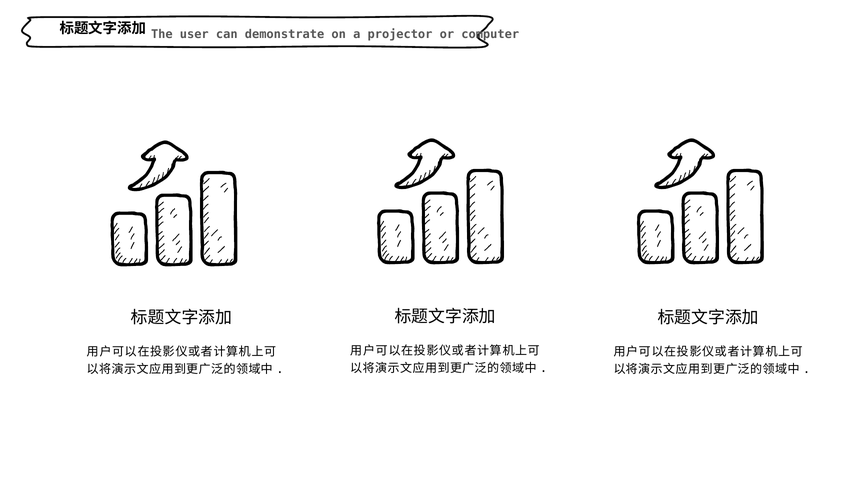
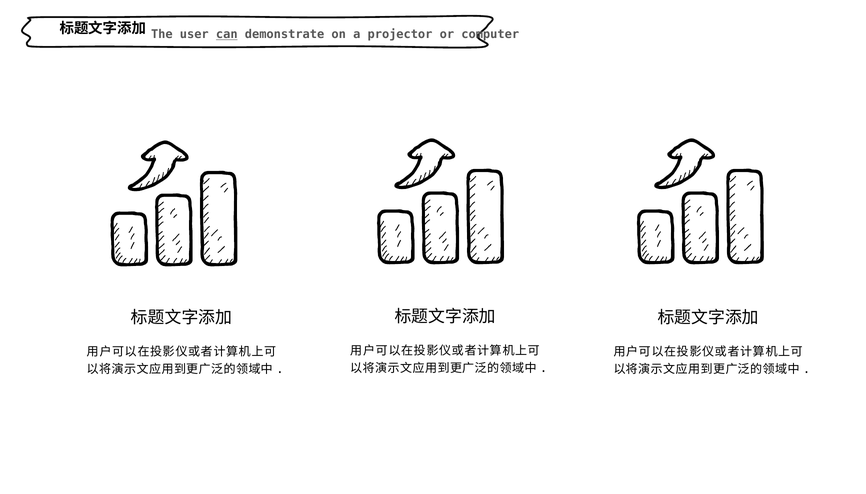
can underline: none -> present
